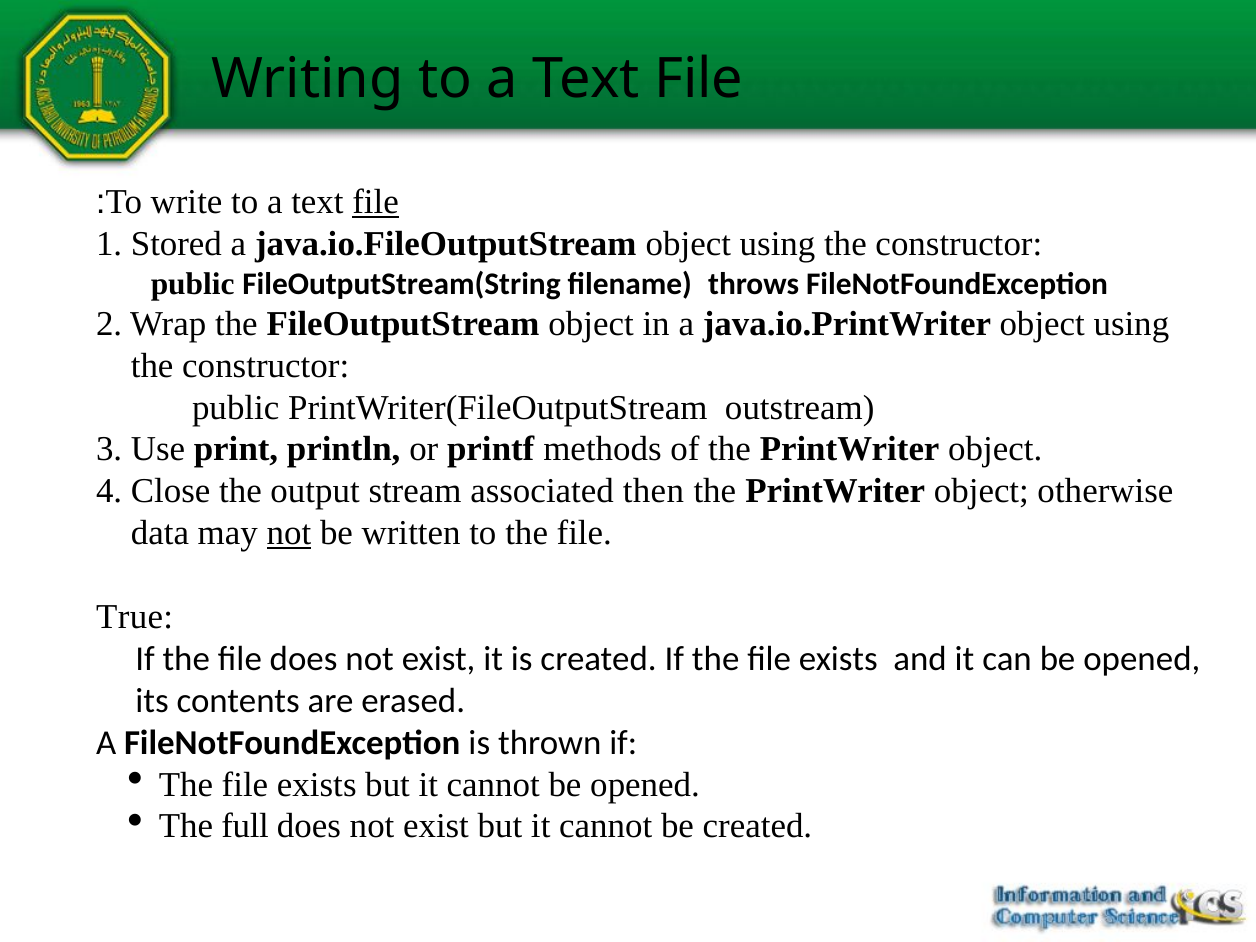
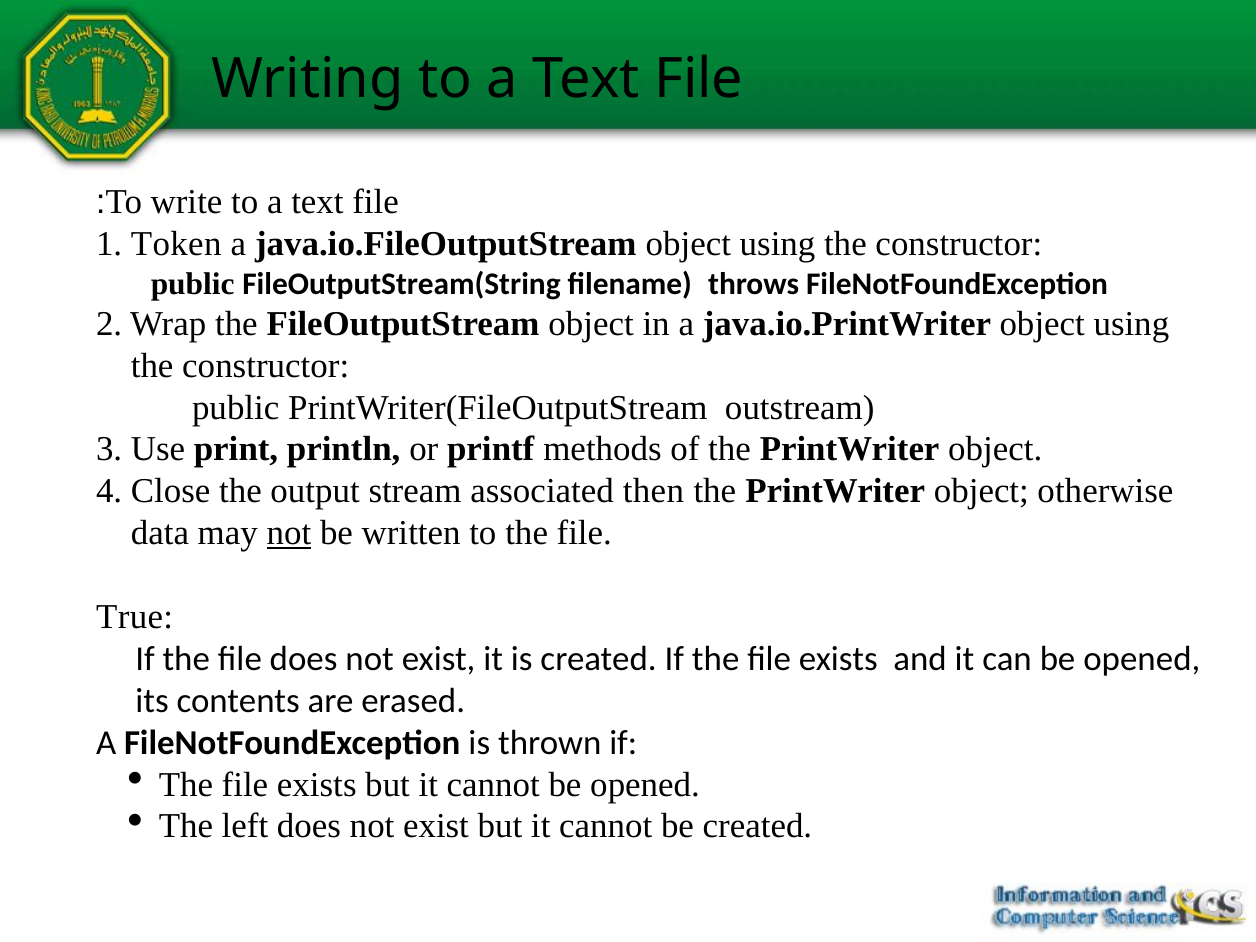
file at (376, 202) underline: present -> none
Stored: Stored -> Token
full: full -> left
